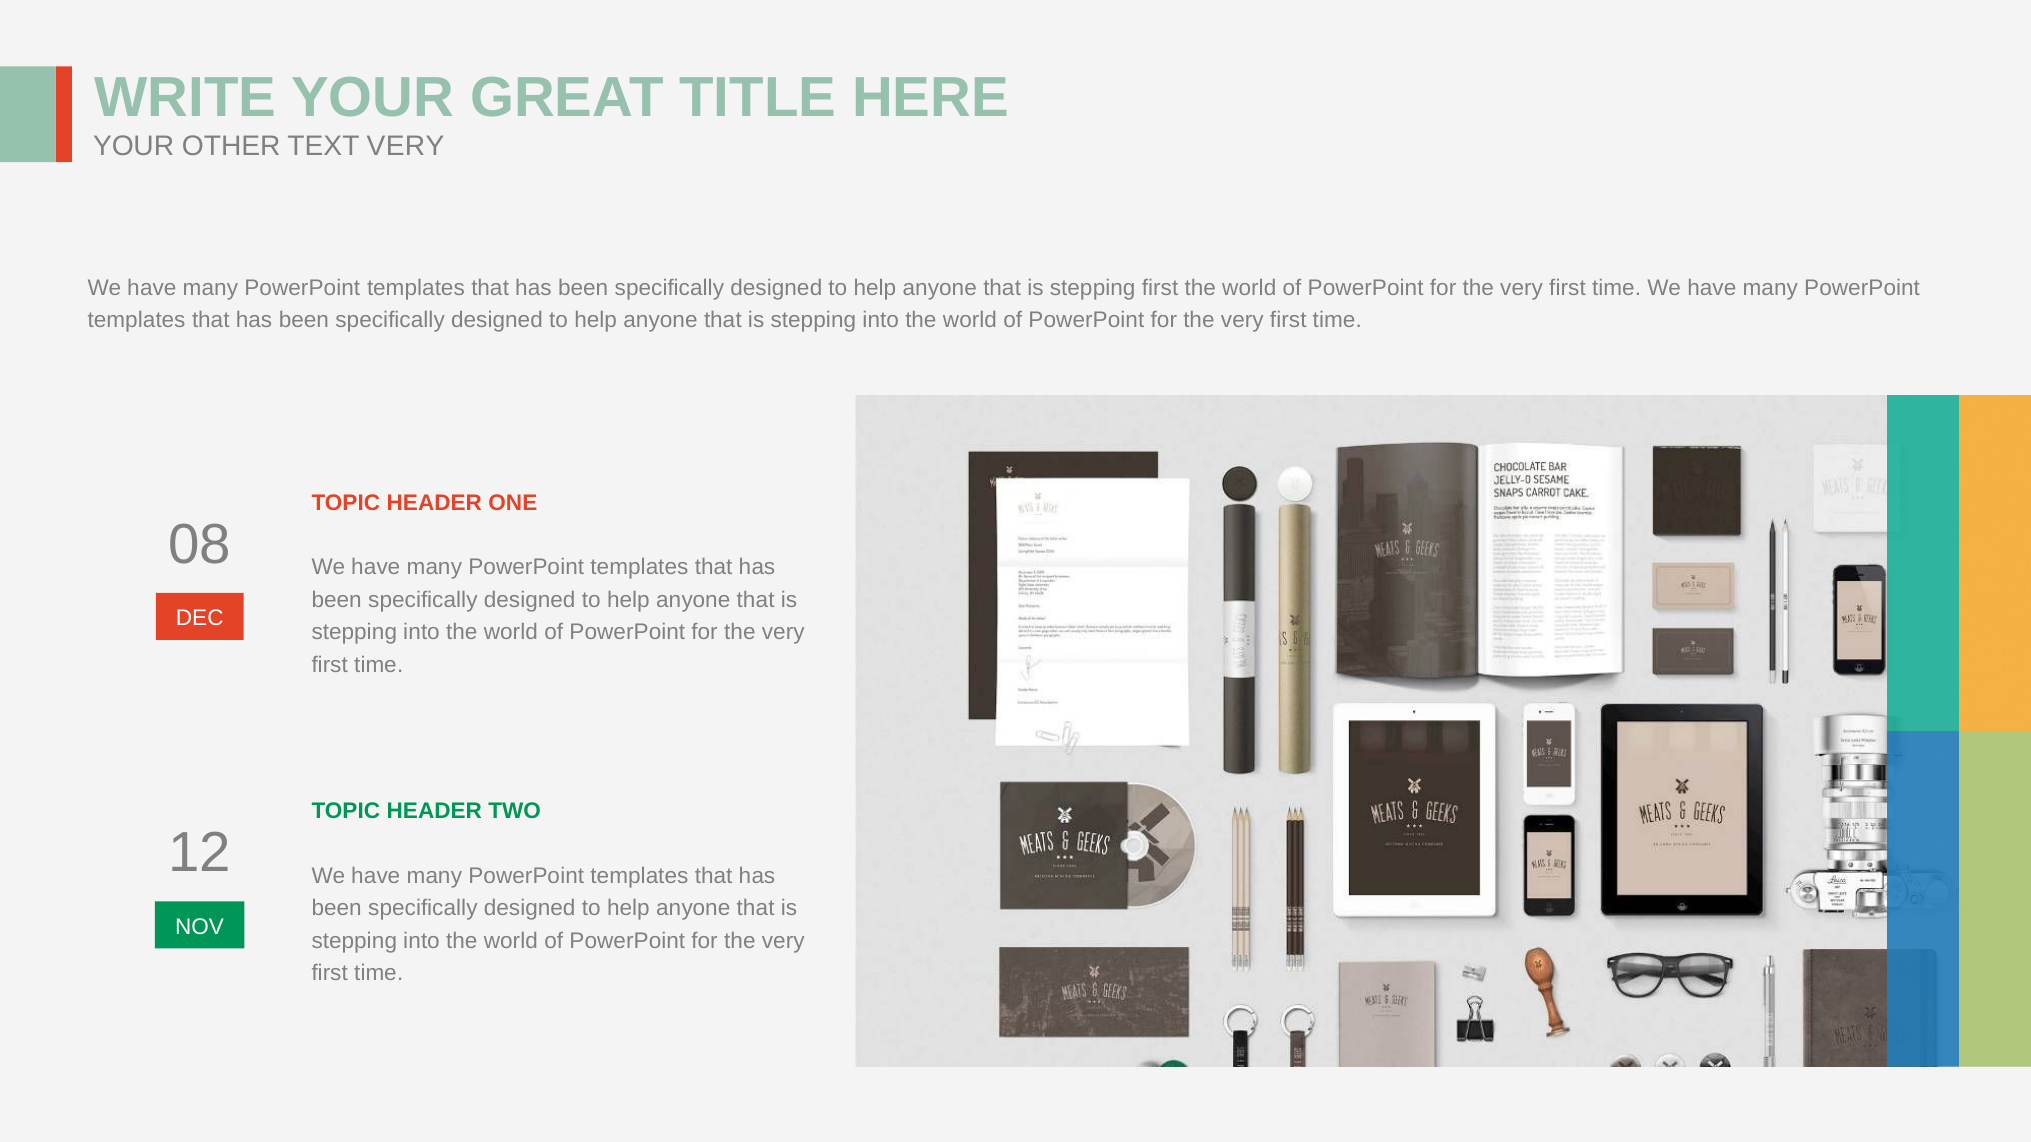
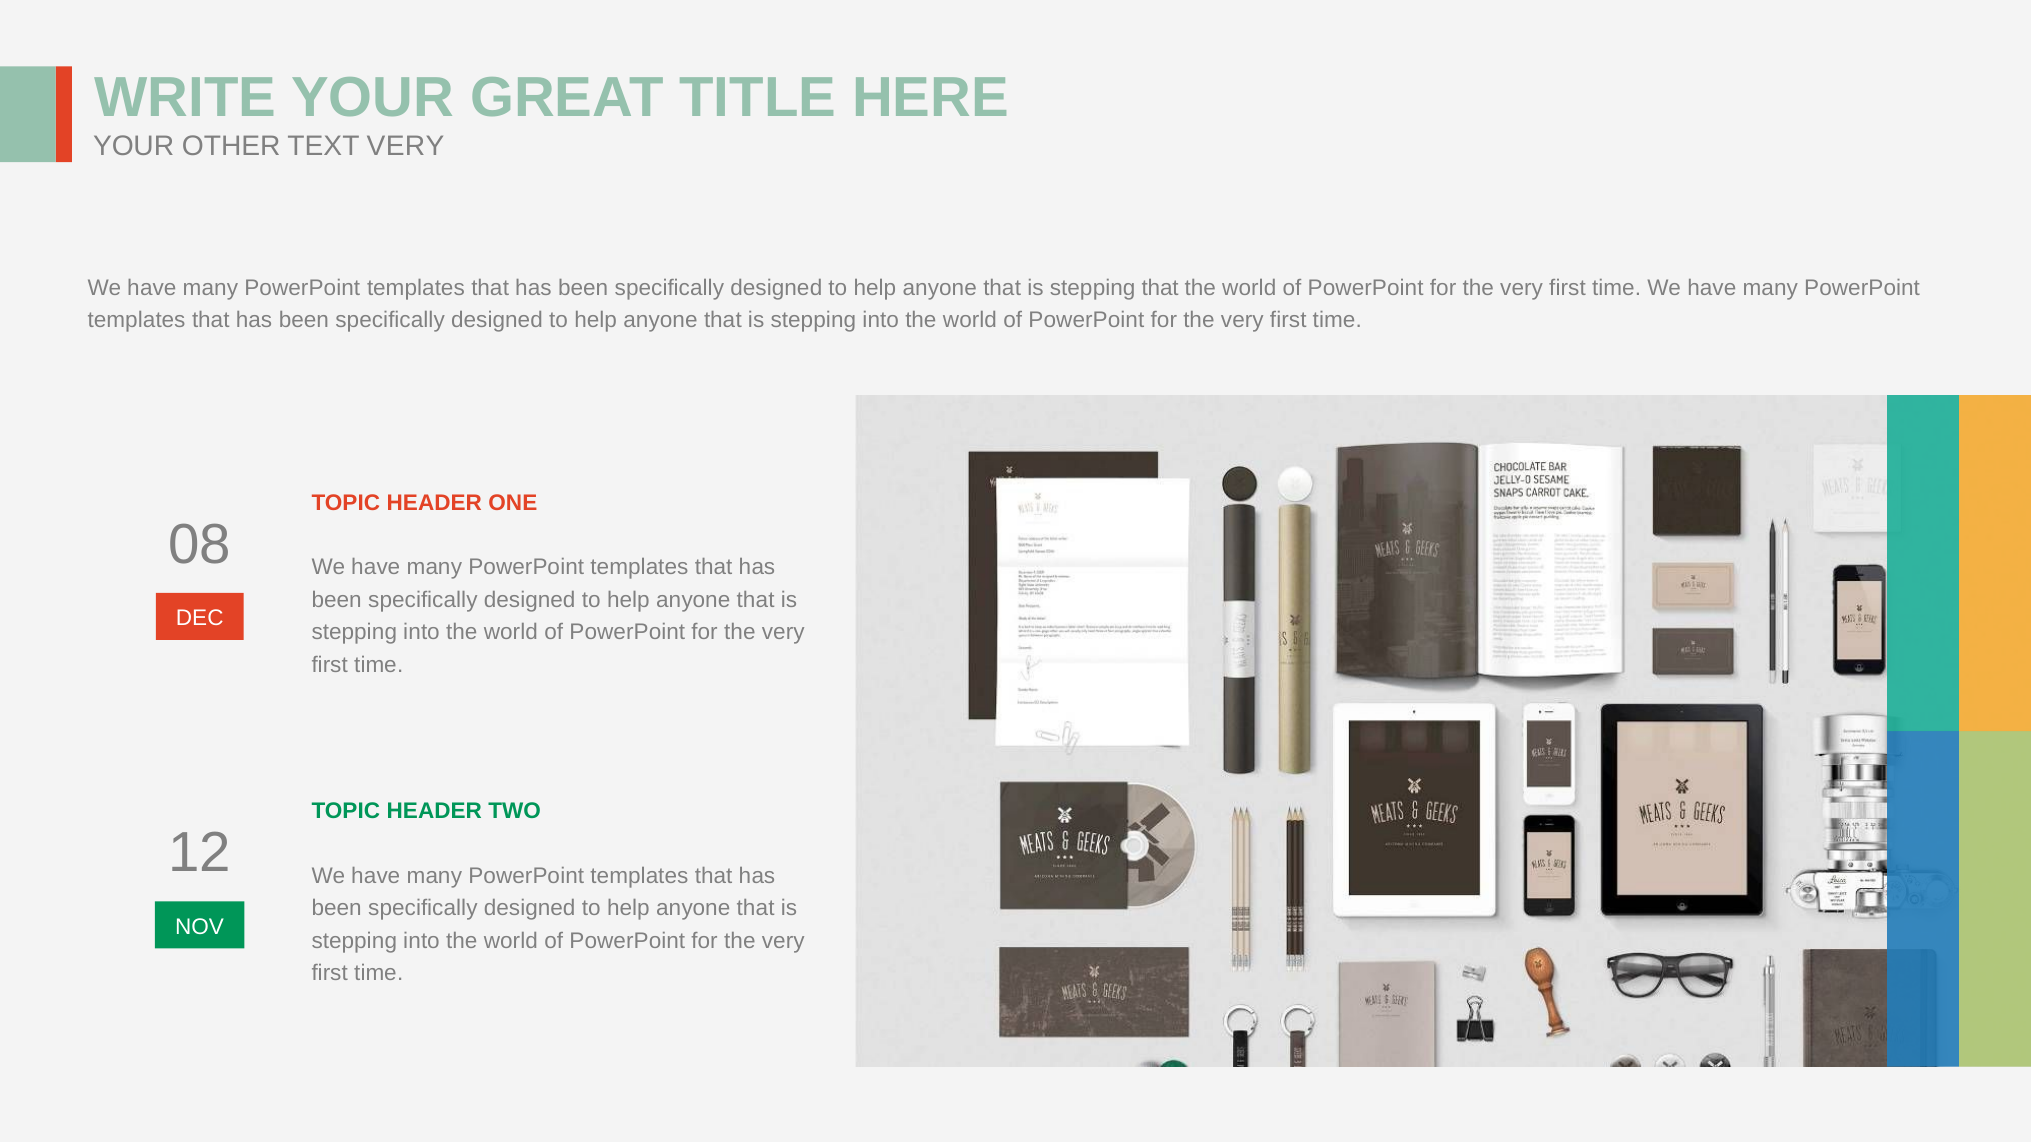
stepping first: first -> that
